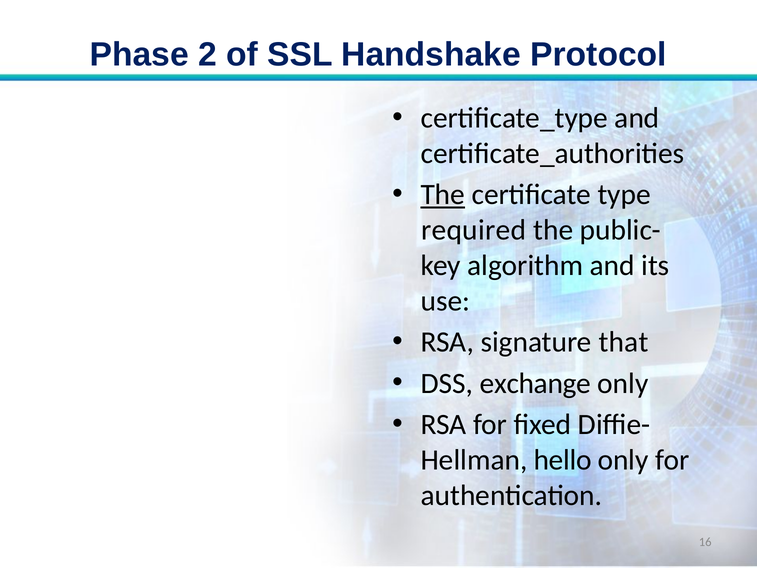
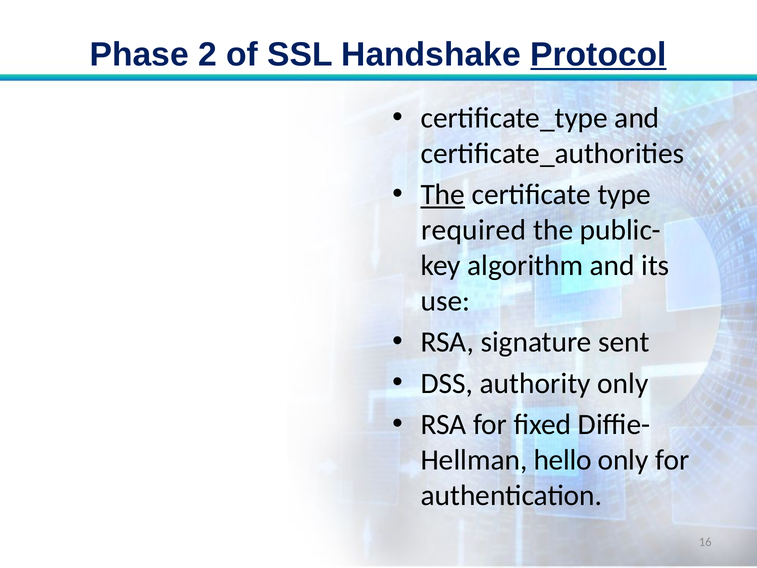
Protocol underline: none -> present
that: that -> sent
exchange: exchange -> authority
